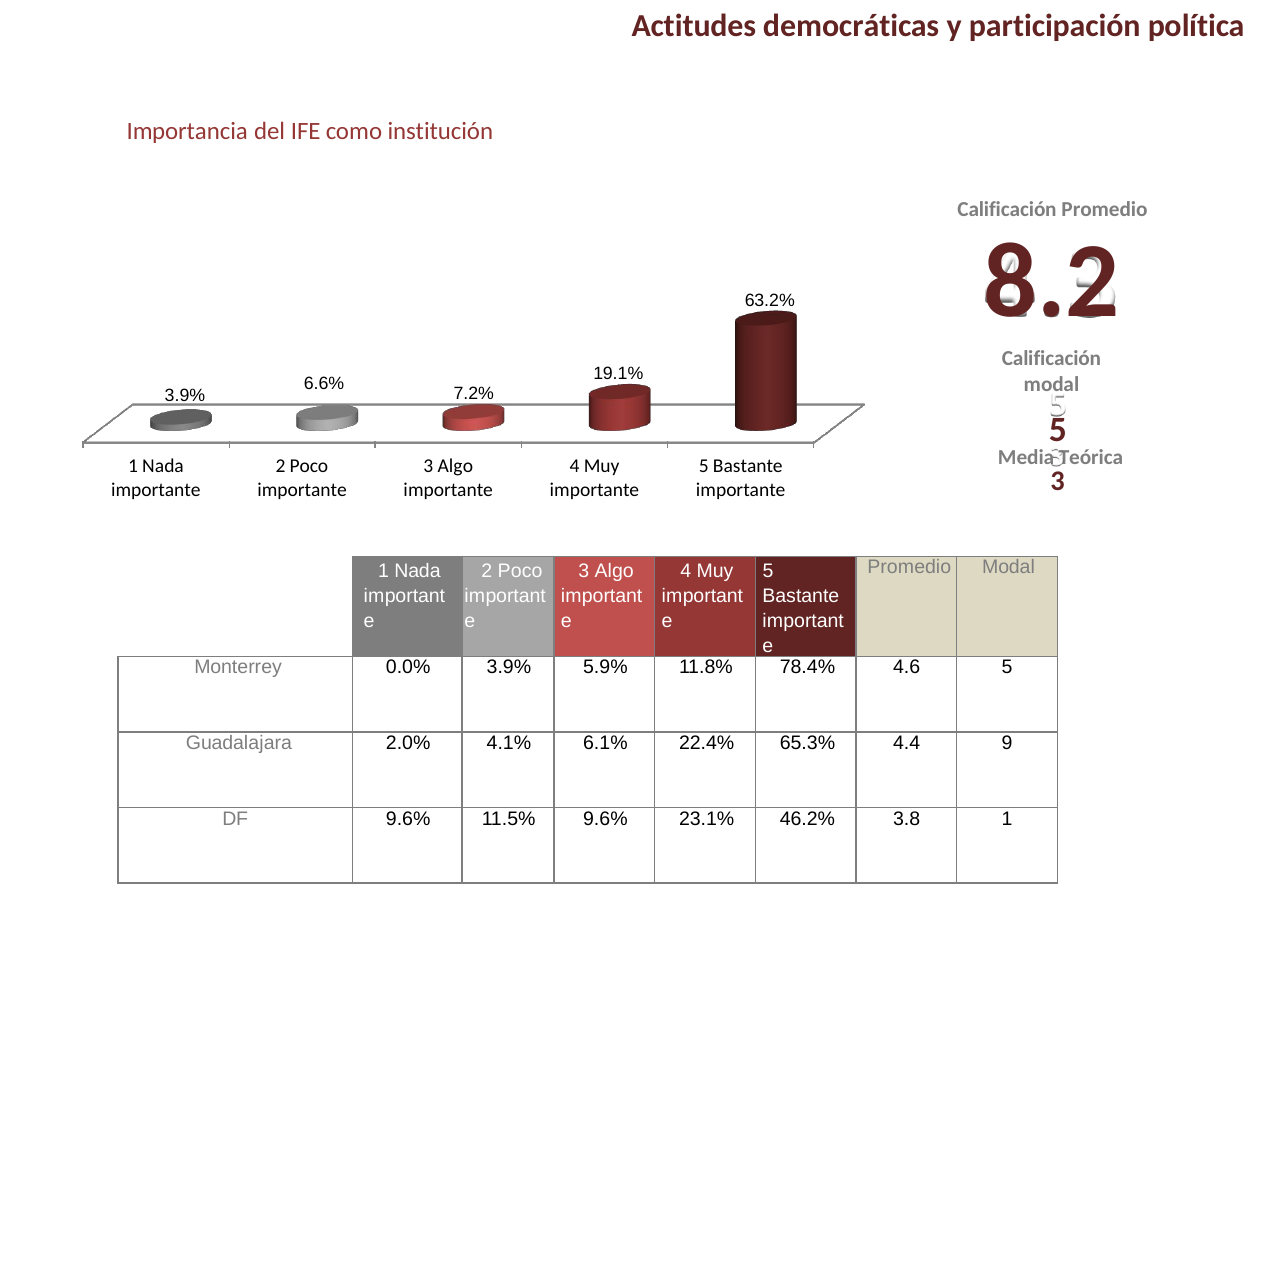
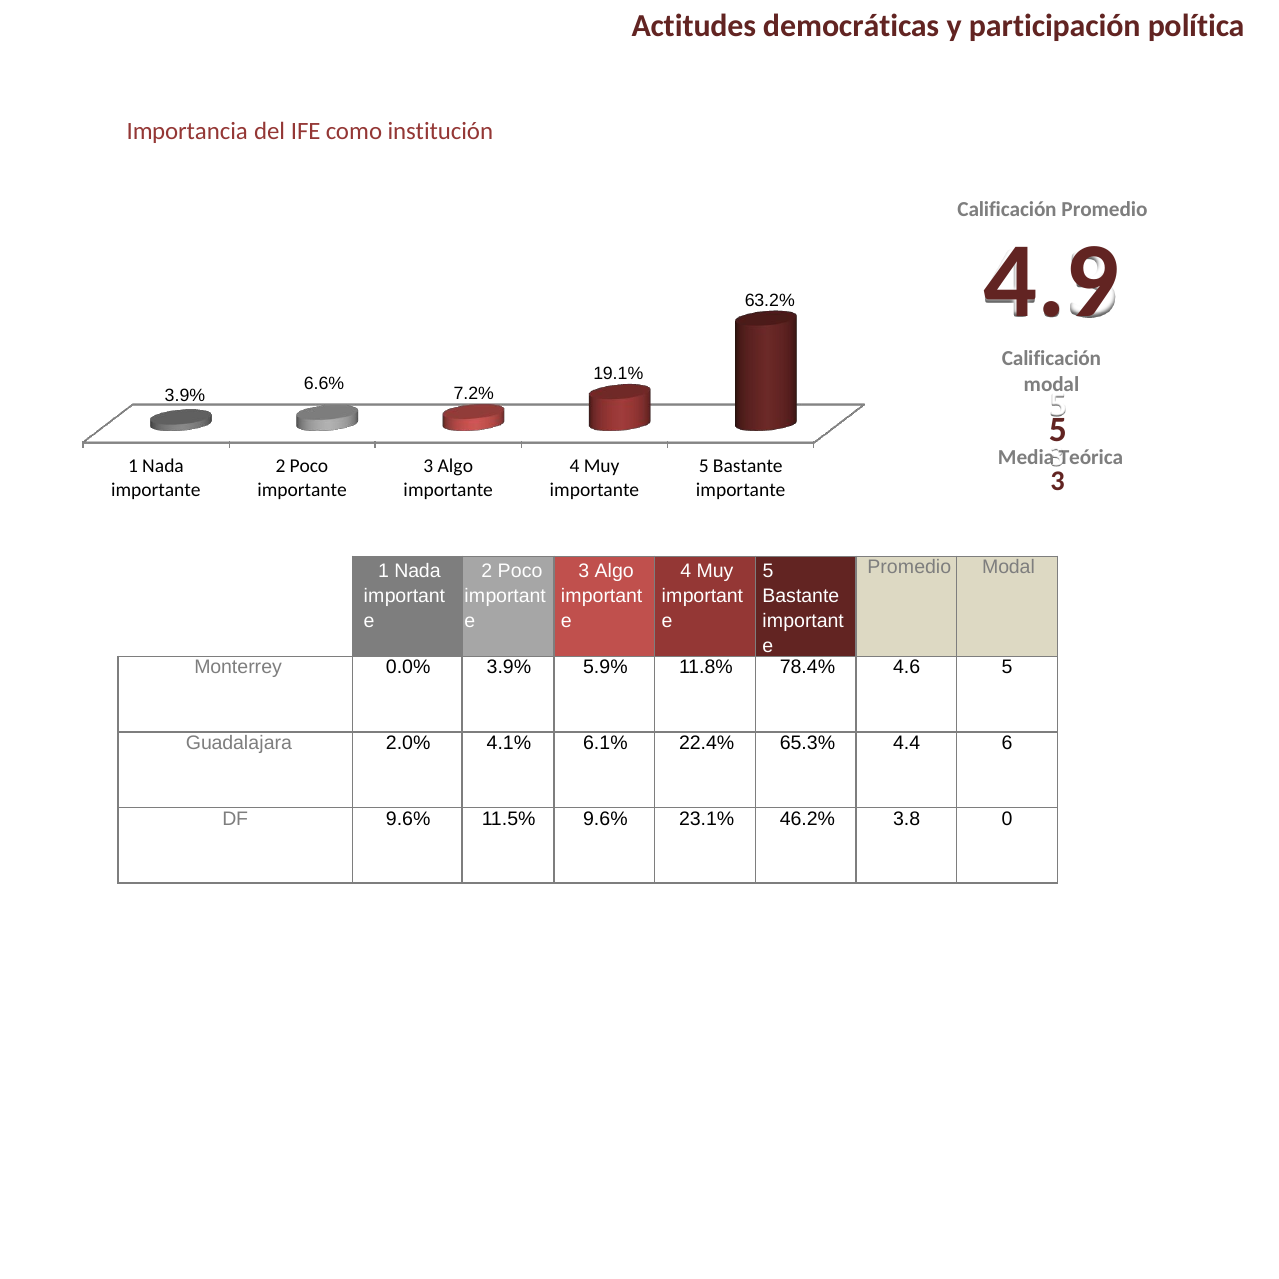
8.2: 8.2 -> 4.9
9: 9 -> 6
3.8 1: 1 -> 0
